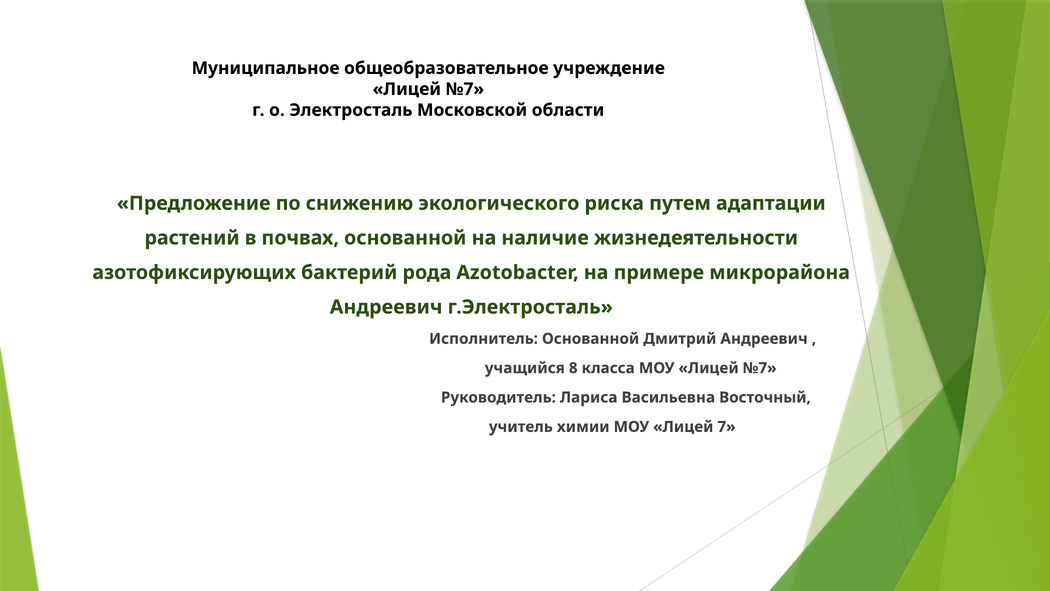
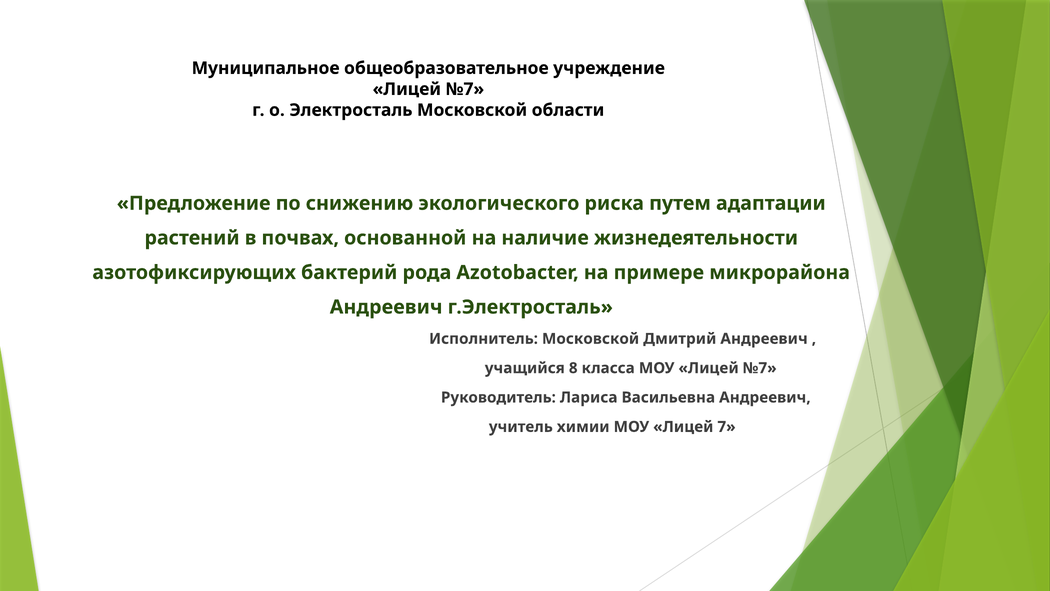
Исполнитель Основанной: Основанной -> Московской
Васильевна Восточный: Восточный -> Андреевич
